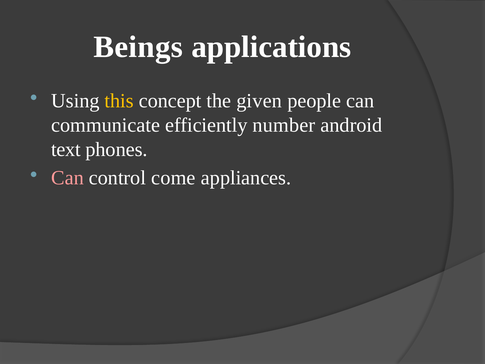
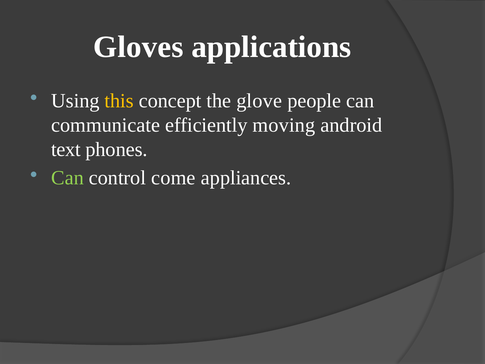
Beings: Beings -> Gloves
given: given -> glove
number: number -> moving
Can at (68, 178) colour: pink -> light green
